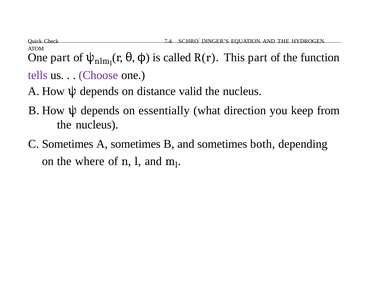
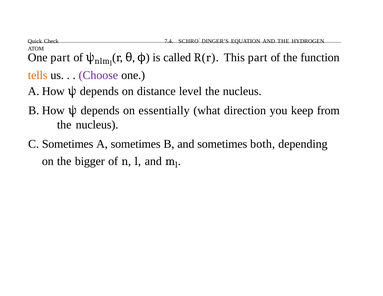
tells colour: purple -> orange
valid: valid -> level
where: where -> bigger
